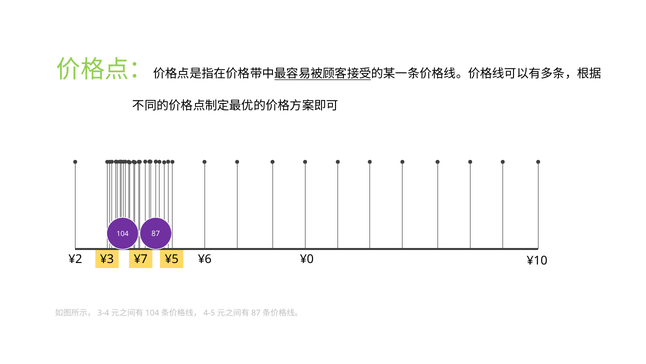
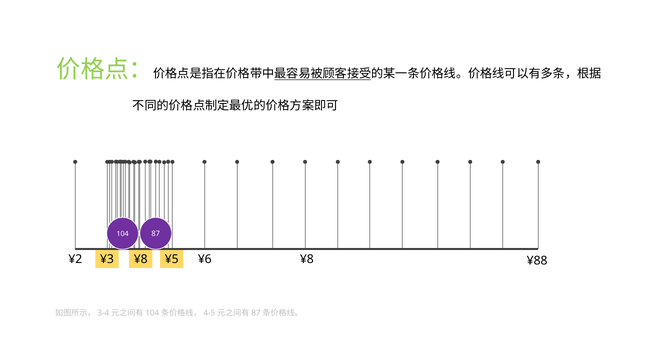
¥3 ¥7: ¥7 -> ¥8
¥6 ¥0: ¥0 -> ¥8
¥10: ¥10 -> ¥88
